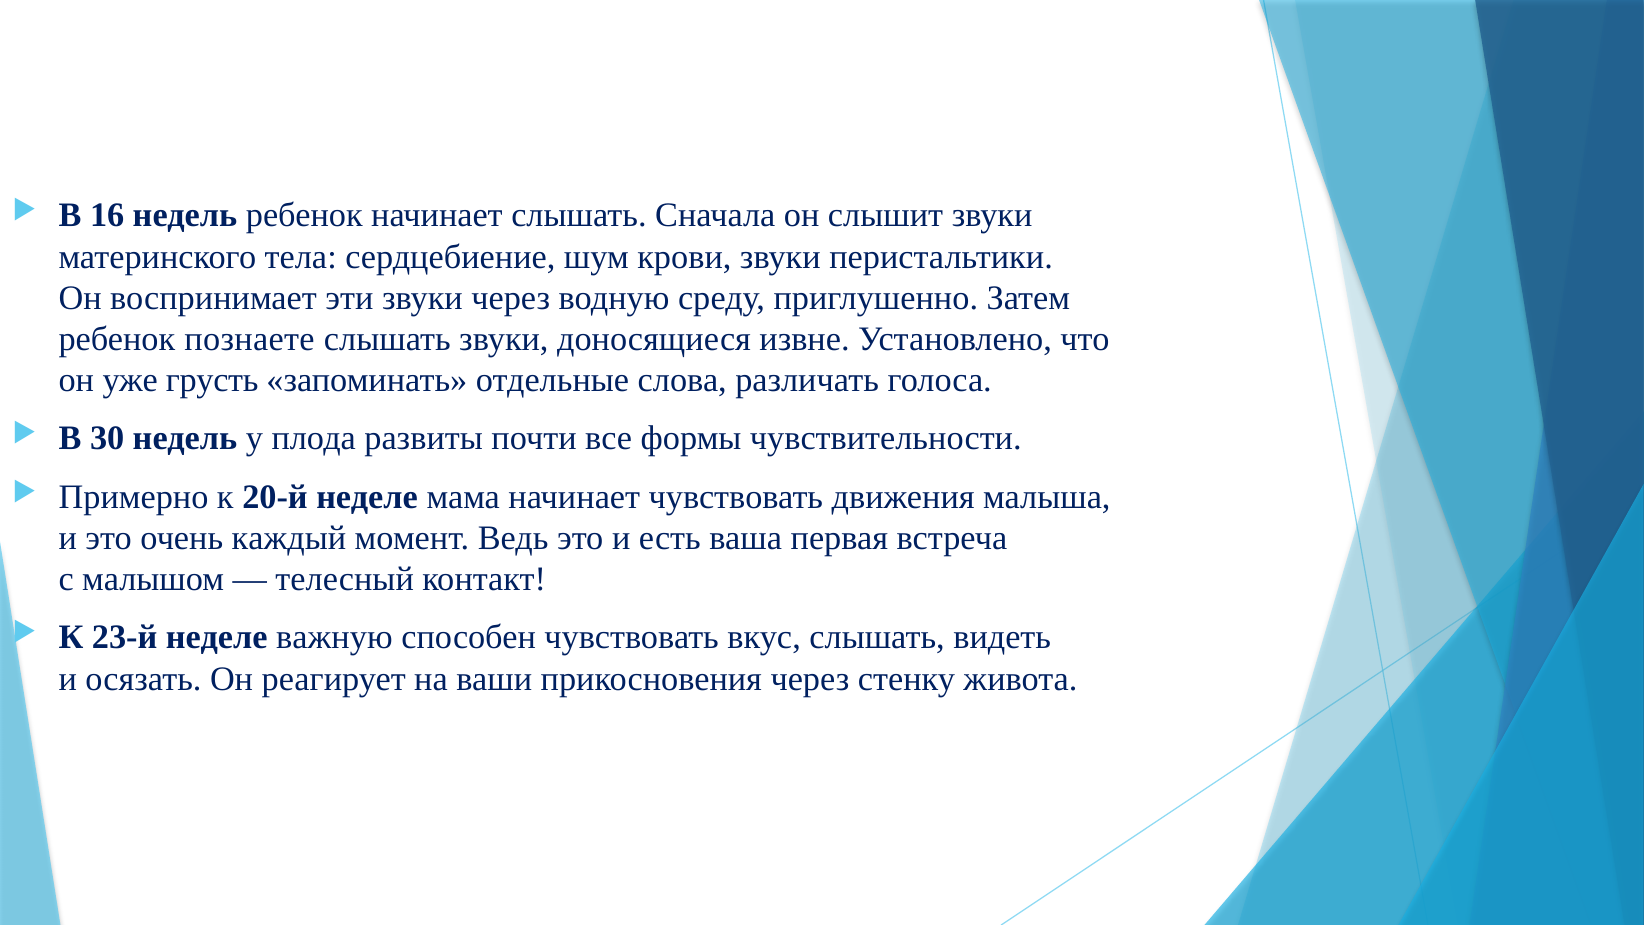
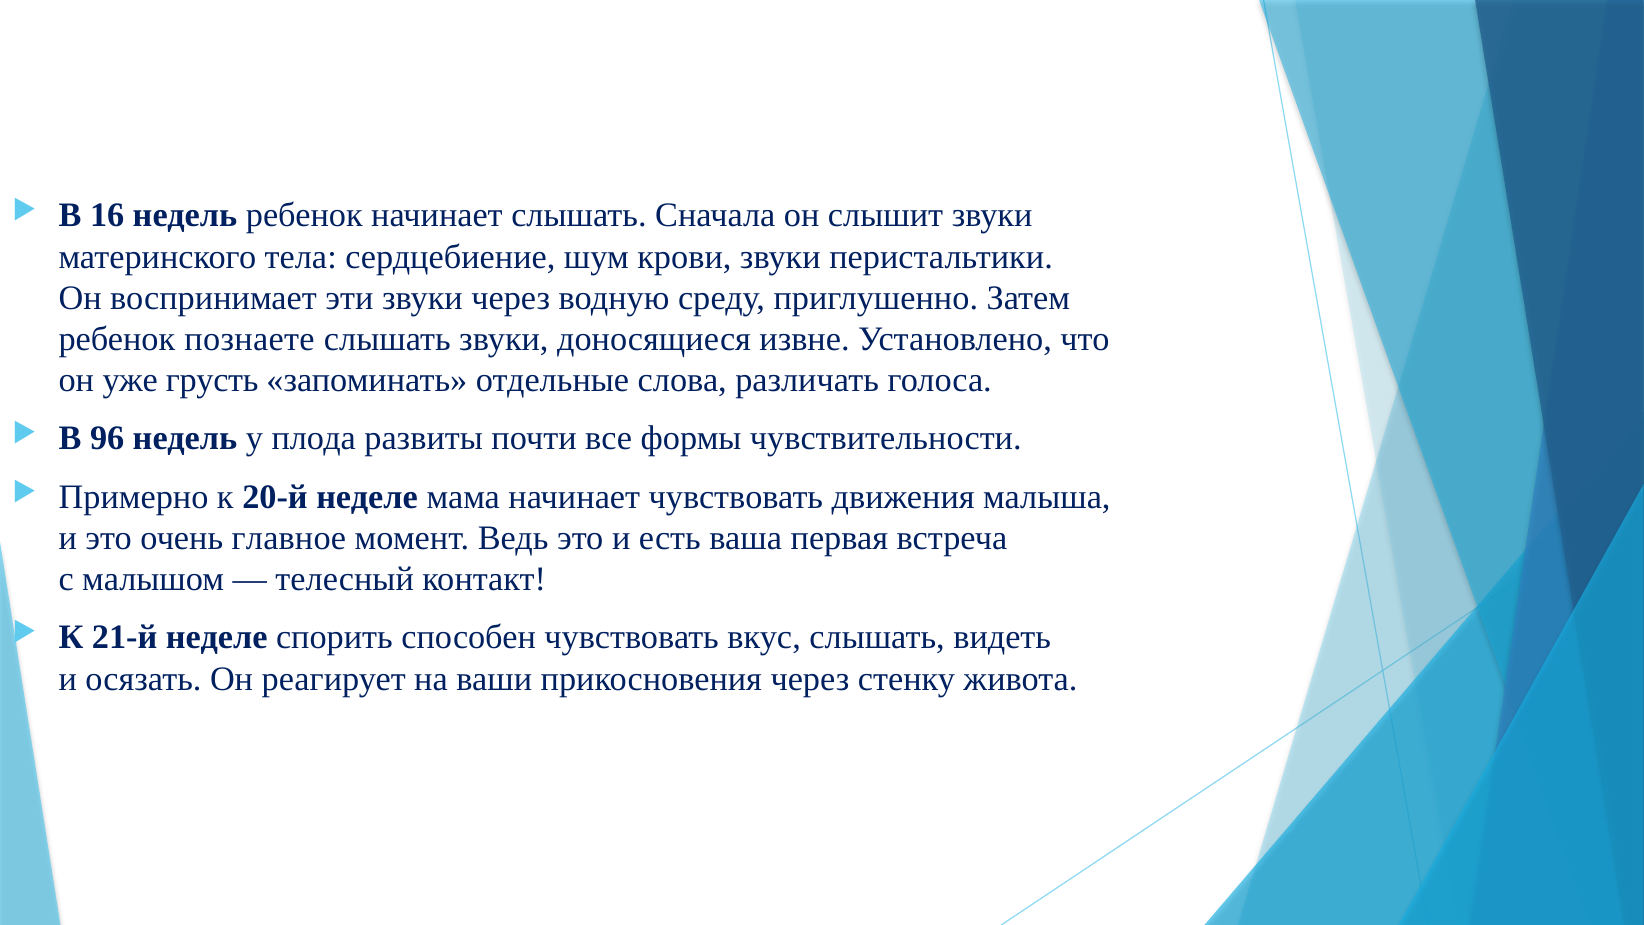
30: 30 -> 96
каждый: каждый -> главное
23-й: 23-й -> 21-й
важную: важную -> спорить
